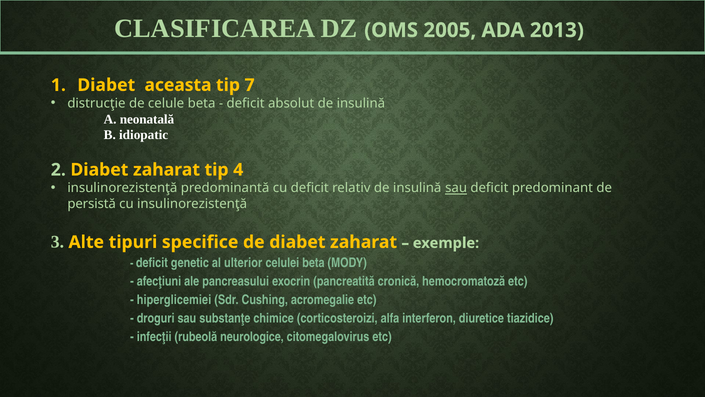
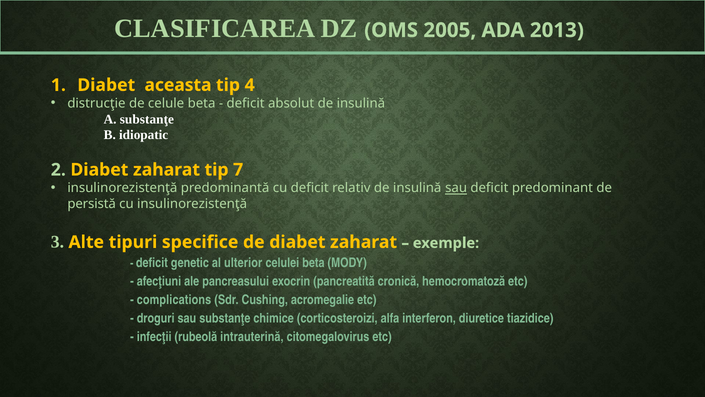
7: 7 -> 4
A neonatală: neonatală -> substanţe
4: 4 -> 7
hiperglicemiei: hiperglicemiei -> complications
neurologice: neurologice -> intrauterină
